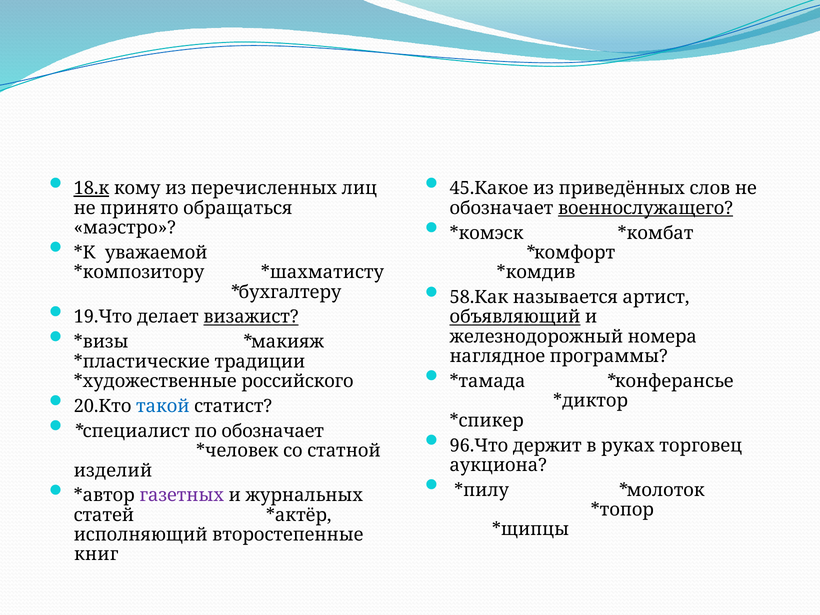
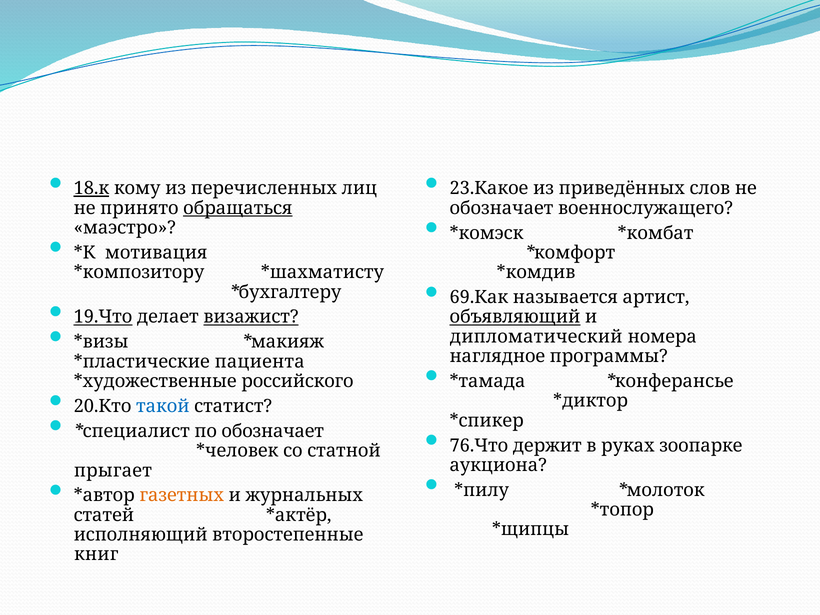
45.Какое: 45.Какое -> 23.Какое
обращаться underline: none -> present
военнослужащего underline: present -> none
уважаемой: уважаемой -> мотивация
58.Как: 58.Как -> 69.Как
19.Что underline: none -> present
железнодорожный: железнодорожный -> дипломатический
традиции: традиции -> пациента
96.Что: 96.Что -> 76.Что
торговец: торговец -> зоопарке
изделий: изделий -> прыгает
газетных colour: purple -> orange
